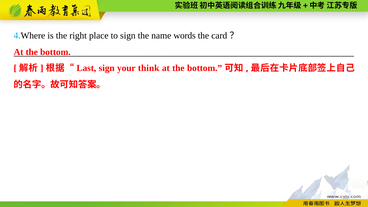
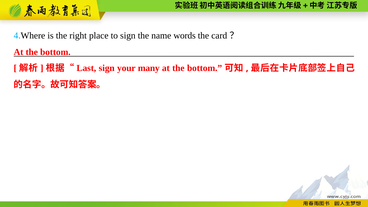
think: think -> many
